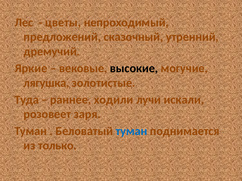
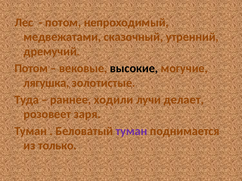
цветы at (63, 23): цветы -> потом
предложений: предложений -> медвежатами
Яркие at (31, 69): Яркие -> Потом
искали: искали -> делает
туман at (131, 131) colour: blue -> purple
